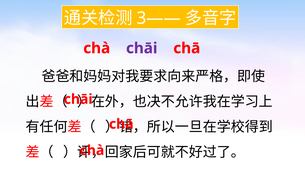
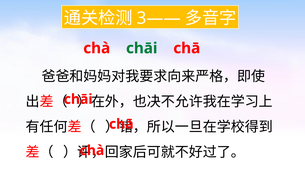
chāi at (142, 48) colour: purple -> green
